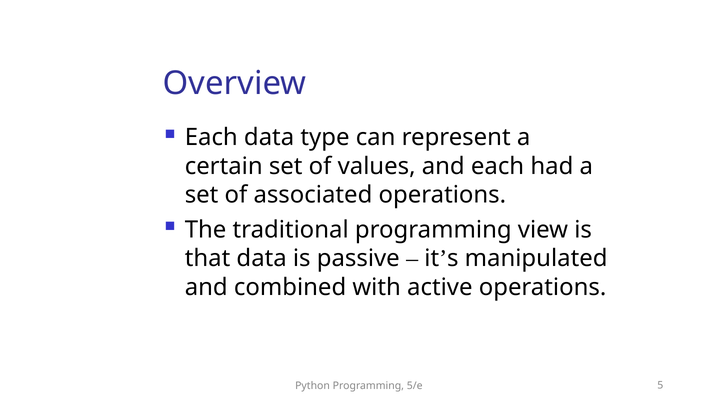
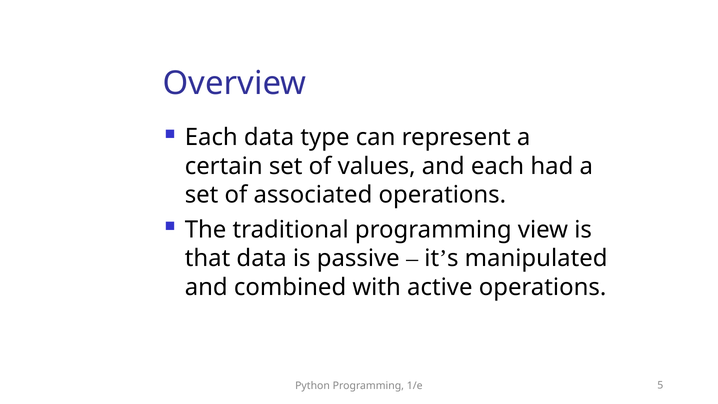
5/e: 5/e -> 1/e
